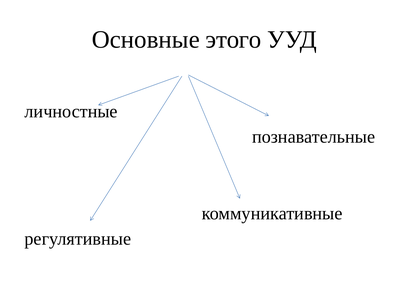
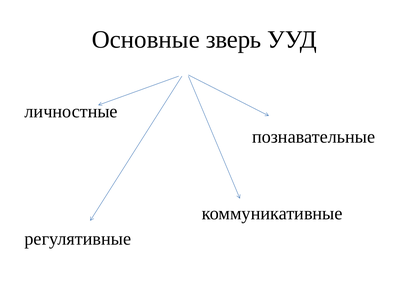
этого: этого -> зверь
